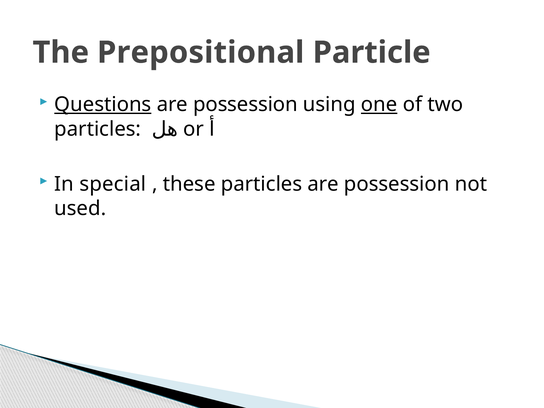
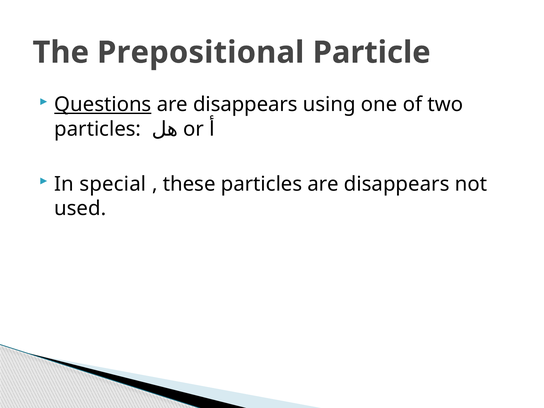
possession at (245, 104): possession -> disappears
one underline: present -> none
particles are possession: possession -> disappears
